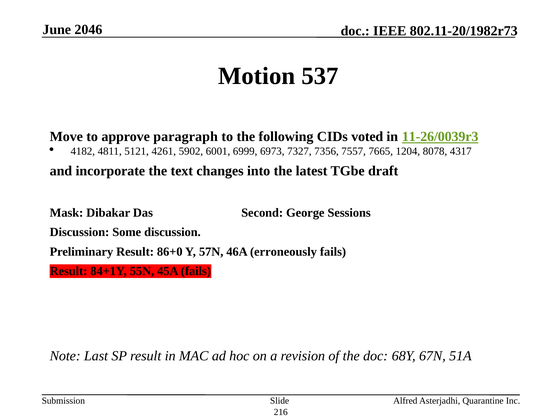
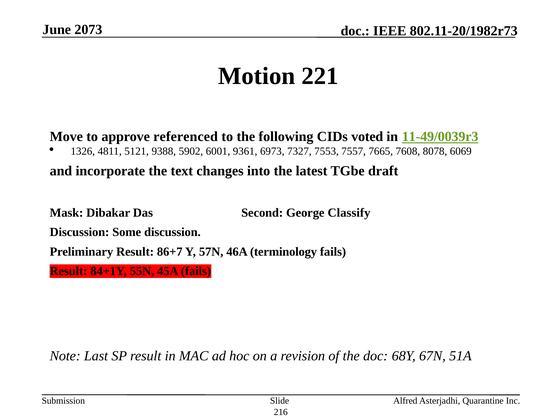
2046: 2046 -> 2073
537: 537 -> 221
paragraph: paragraph -> referenced
11-26/0039r3: 11-26/0039r3 -> 11-49/0039r3
4182: 4182 -> 1326
4261: 4261 -> 9388
6999: 6999 -> 9361
7356: 7356 -> 7553
1204: 1204 -> 7608
4317: 4317 -> 6069
Sessions: Sessions -> Classify
86+0: 86+0 -> 86+7
erroneously: erroneously -> terminology
